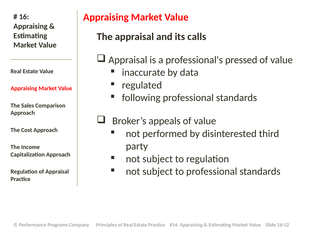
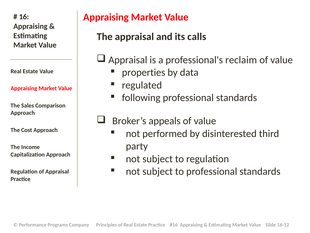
pressed: pressed -> reclaim
inaccurate: inaccurate -> properties
